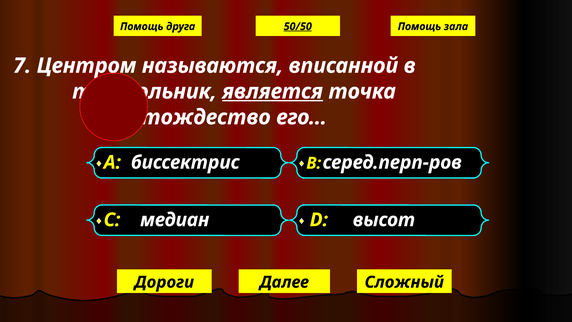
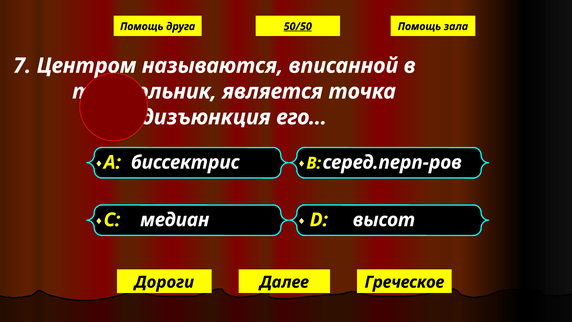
является underline: present -> none
тождество: тождество -> дизъюнкция
Сложный: Сложный -> Греческое
